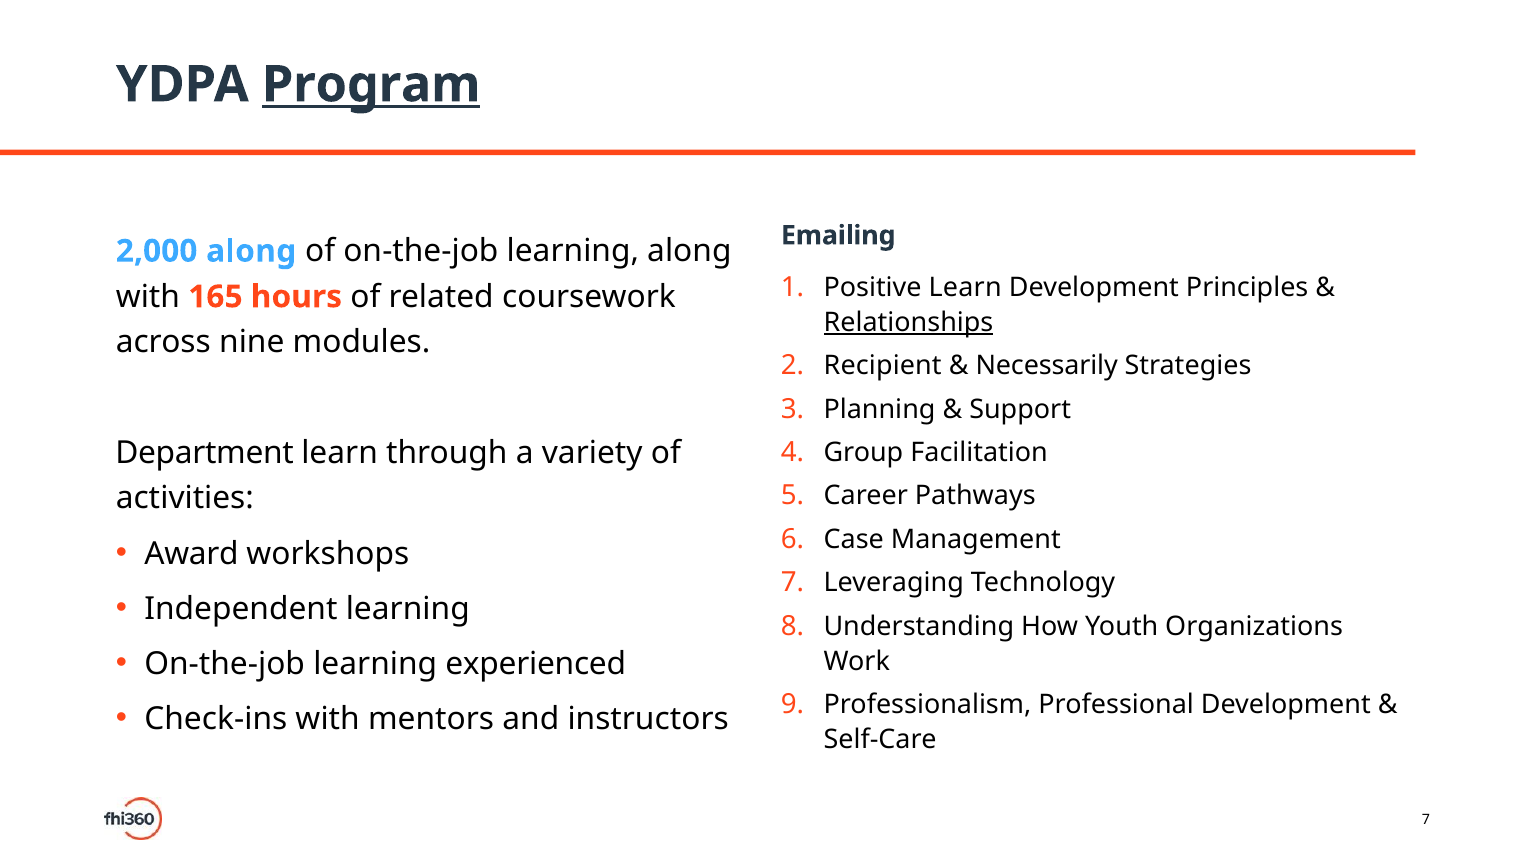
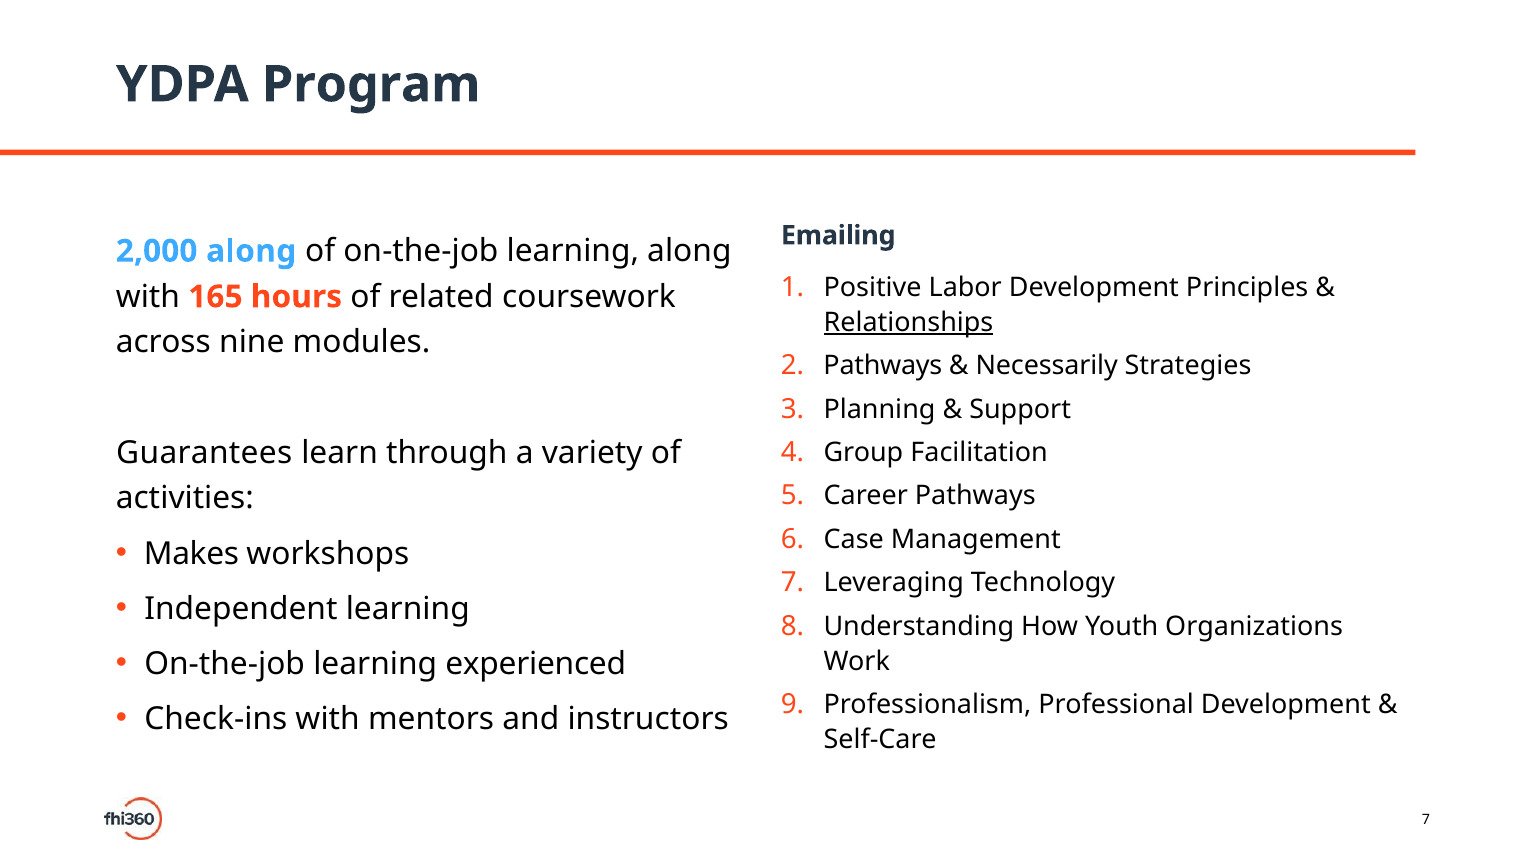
Program underline: present -> none
Positive Learn: Learn -> Labor
Recipient at (883, 366): Recipient -> Pathways
Department: Department -> Guarantees
Award: Award -> Makes
